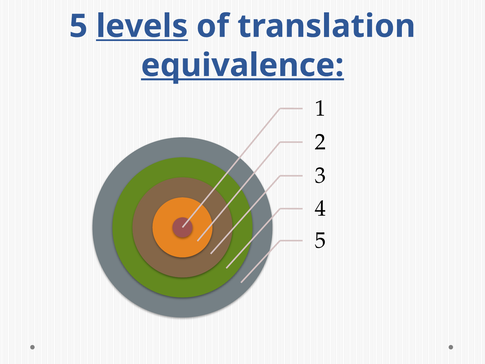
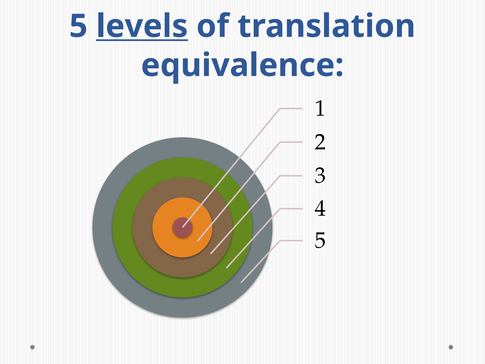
equivalence underline: present -> none
